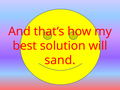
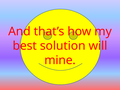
sand: sand -> mine
